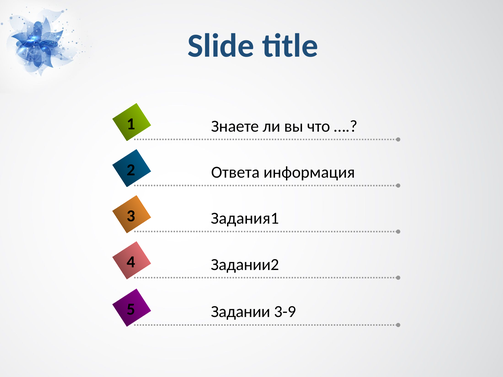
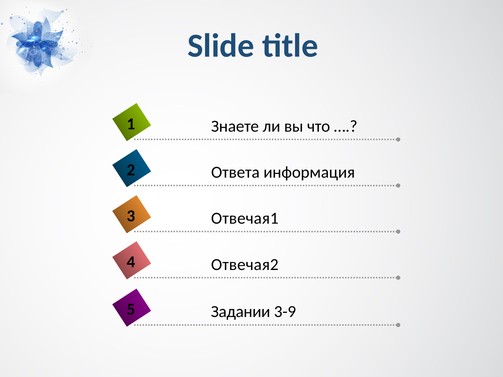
Задания1: Задания1 -> Отвечая1
Задании2: Задании2 -> Отвечая2
